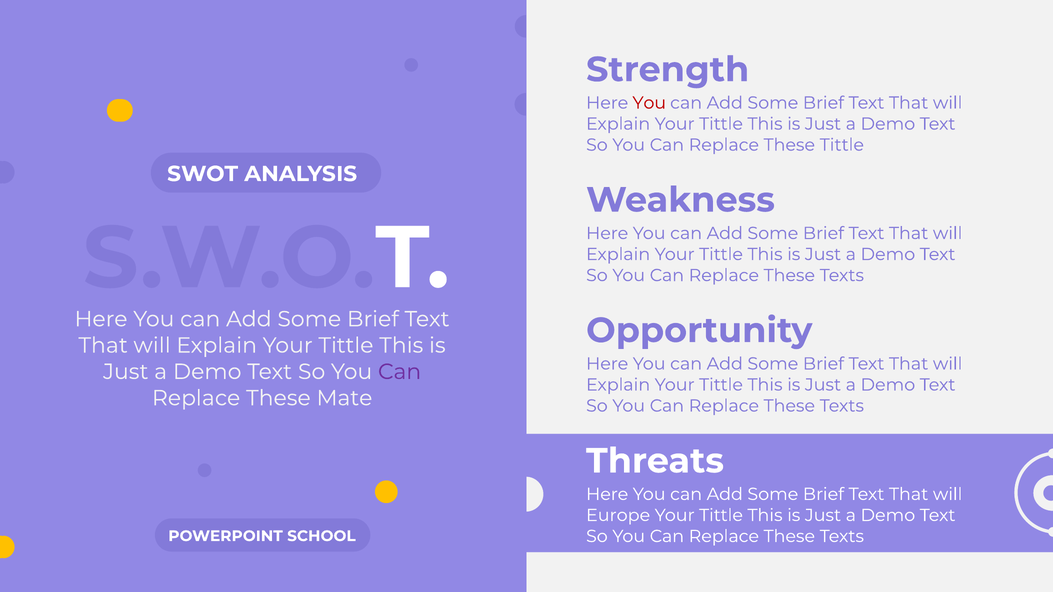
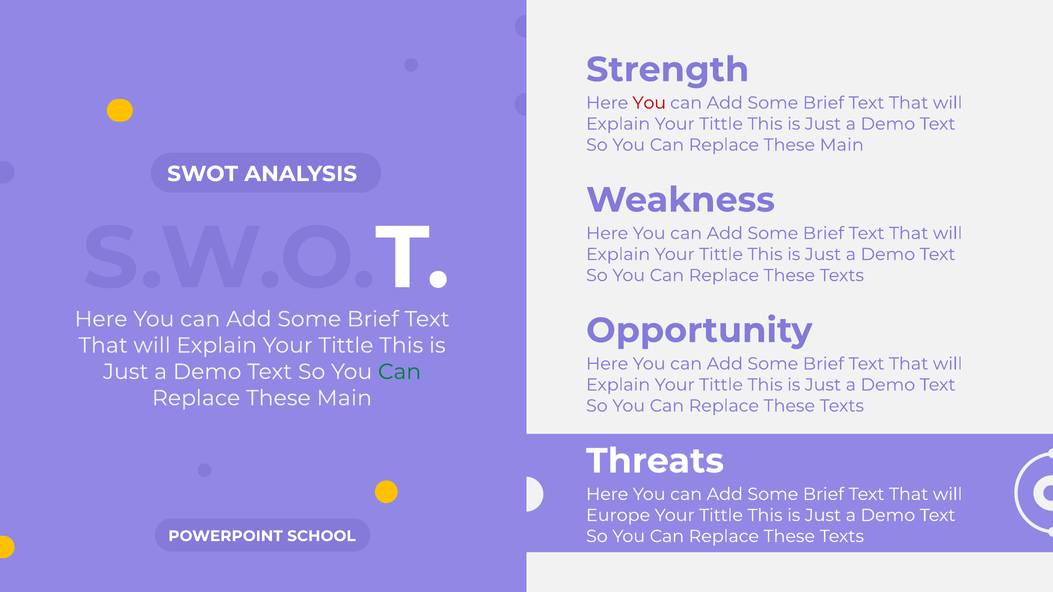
Tittle at (842, 145): Tittle -> Main
Can at (400, 372) colour: purple -> green
Mate at (344, 398): Mate -> Main
